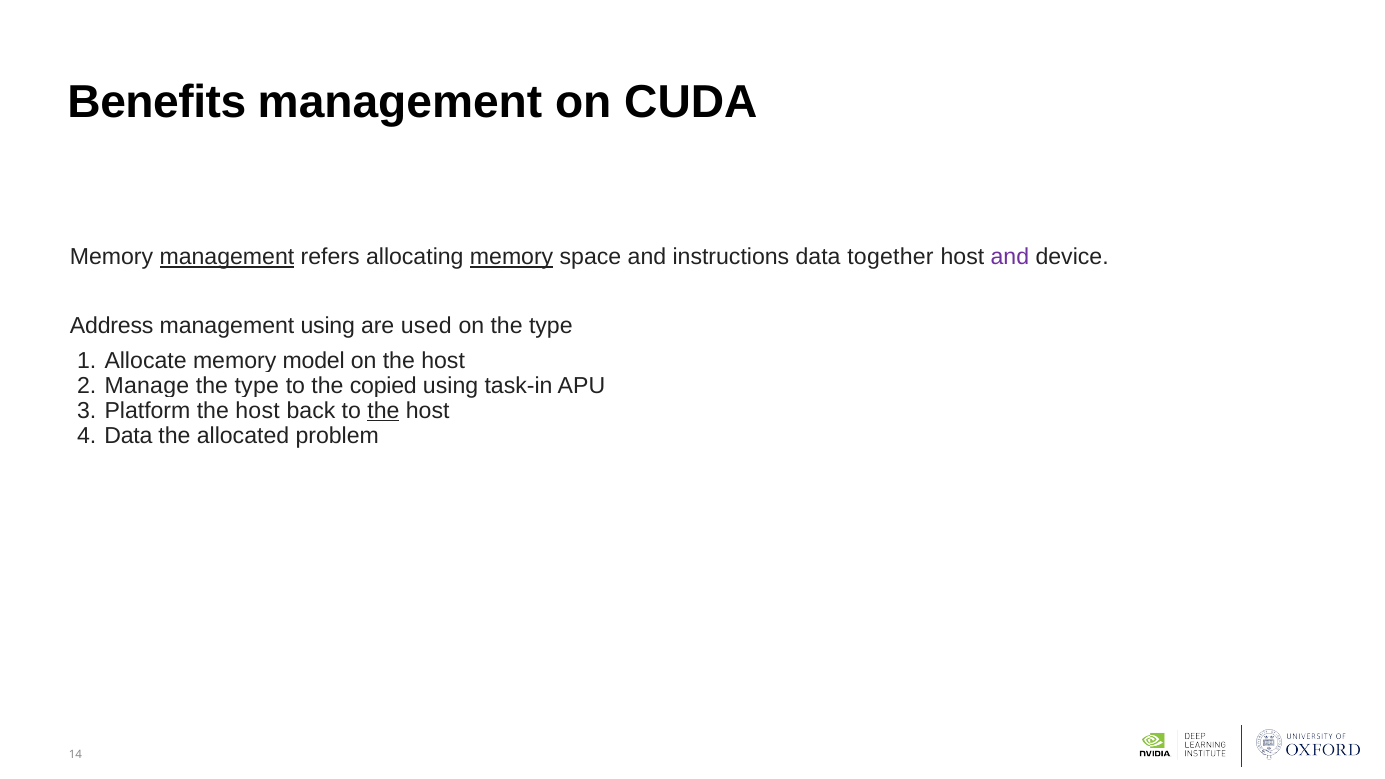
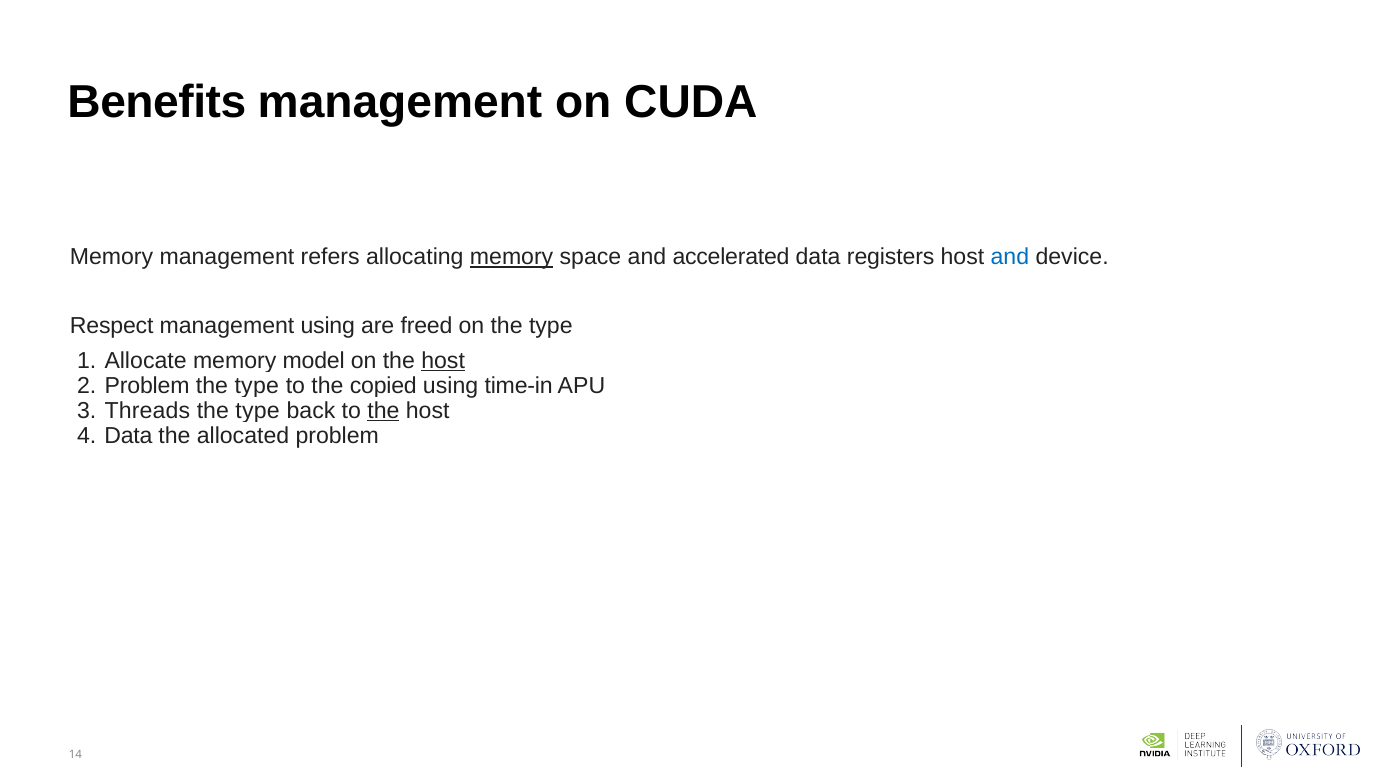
management at (227, 257) underline: present -> none
instructions: instructions -> accelerated
together: together -> registers
and at (1010, 257) colour: purple -> blue
Address: Address -> Respect
used: used -> freed
host at (443, 361) underline: none -> present
Manage at (147, 386): Manage -> Problem
task-in: task-in -> time-in
Platform: Platform -> Threads
host at (258, 411): host -> type
